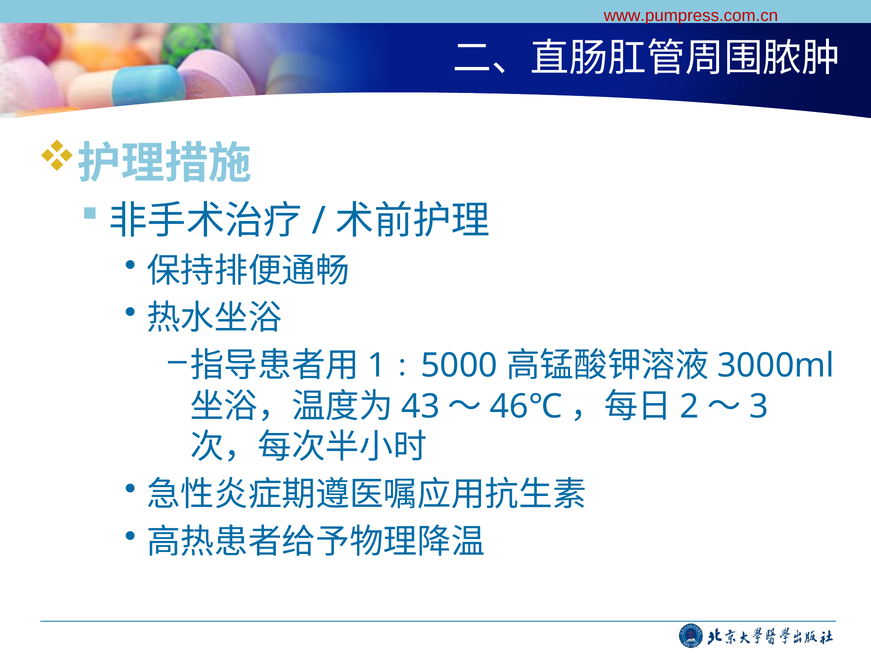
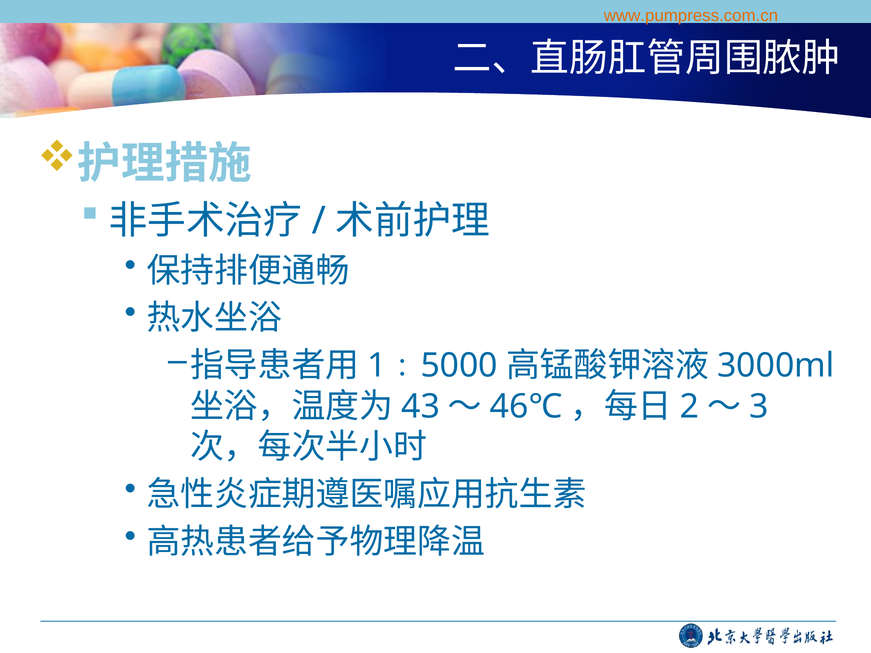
www.pumpress.com.cn colour: red -> orange
